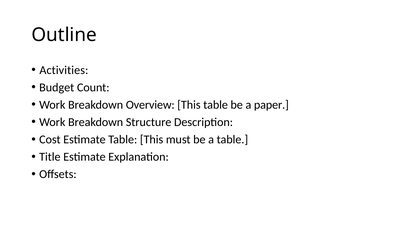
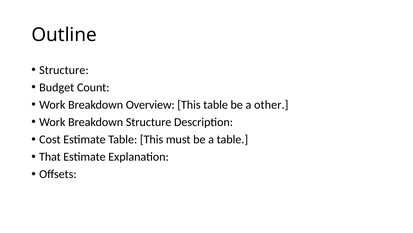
Activities at (64, 70): Activities -> Structure
paper: paper -> other
Title: Title -> That
